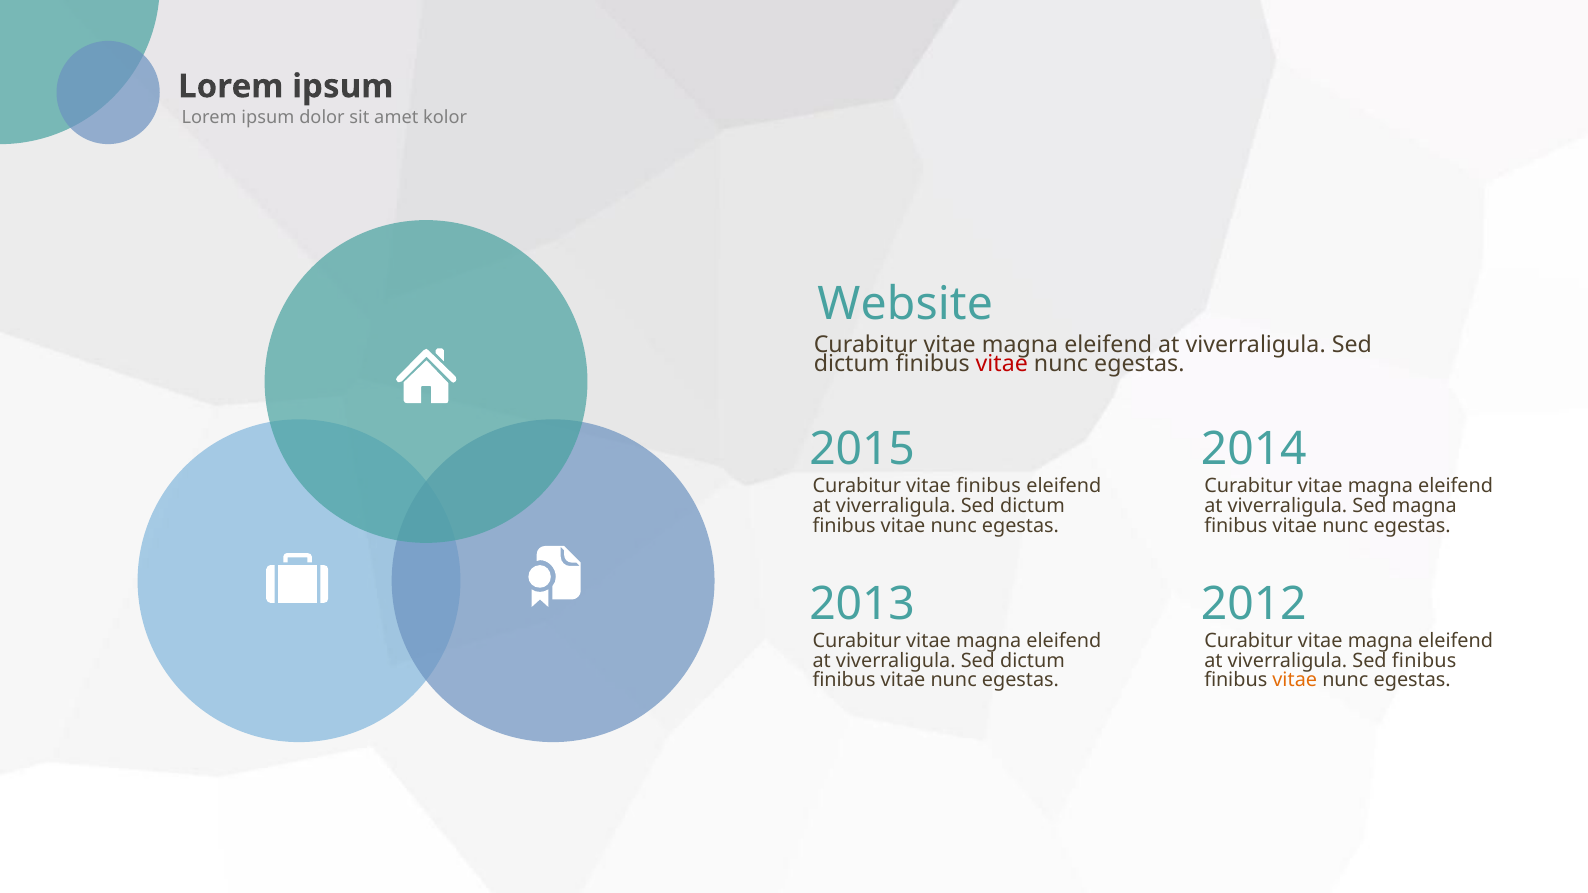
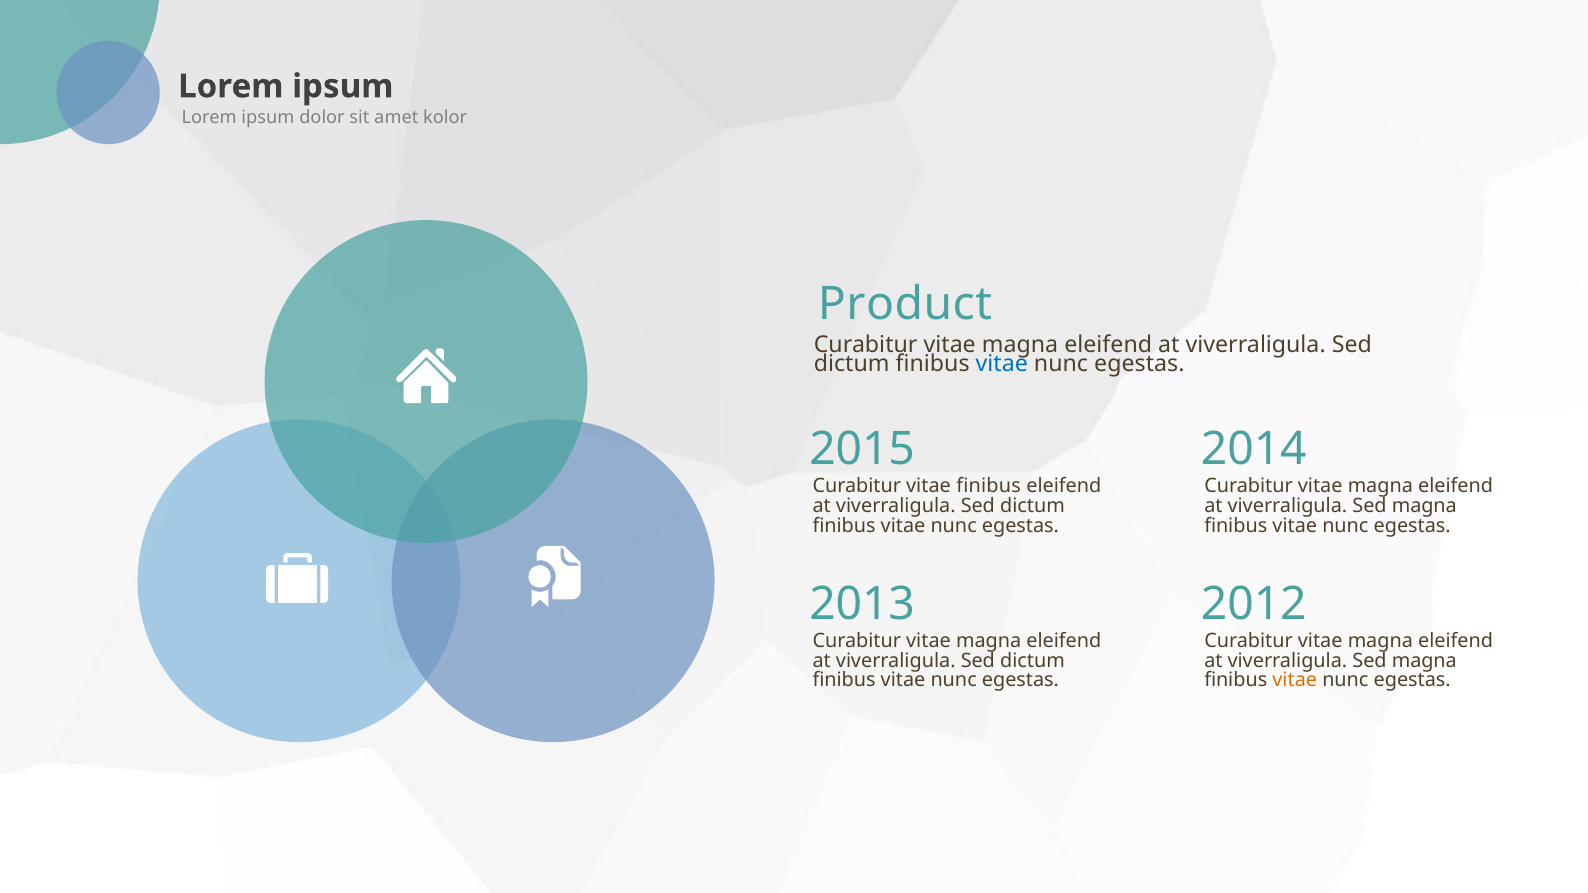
Website: Website -> Product
vitae at (1002, 364) colour: red -> blue
finibus at (1424, 661): finibus -> magna
